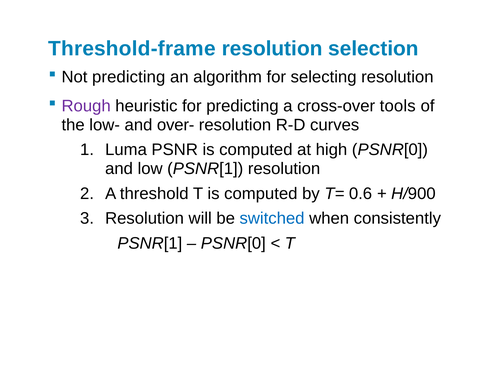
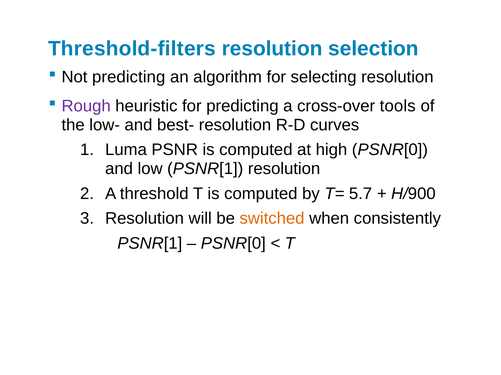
Threshold-frame: Threshold-frame -> Threshold-filters
over-: over- -> best-
0.6: 0.6 -> 5.7
switched colour: blue -> orange
